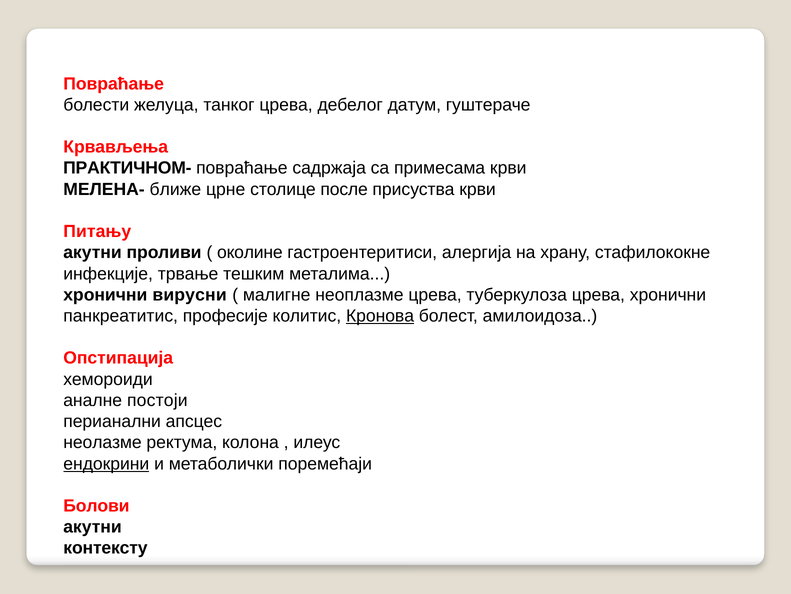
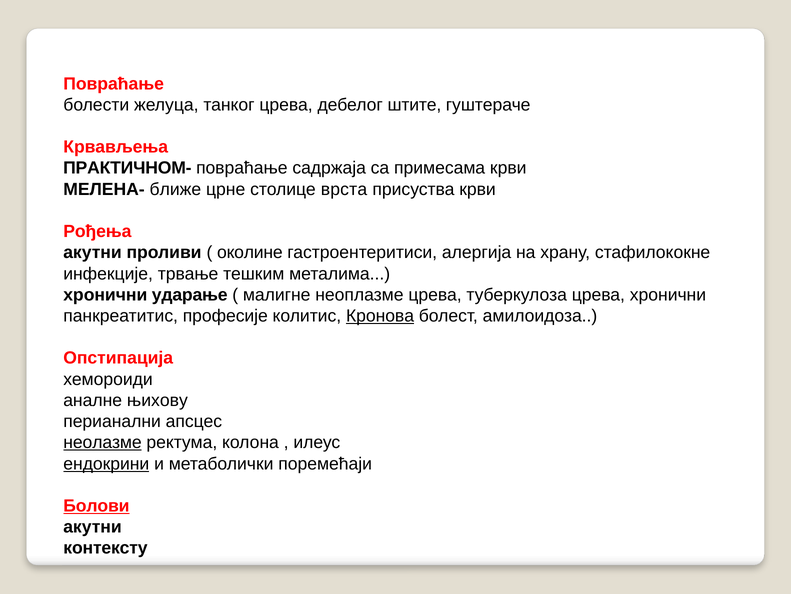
датум: датум -> штите
после: после -> врста
Питању: Питању -> Рођења
вирусни: вирусни -> ударање
постоји: постоји -> њихову
неолазме underline: none -> present
Болови underline: none -> present
